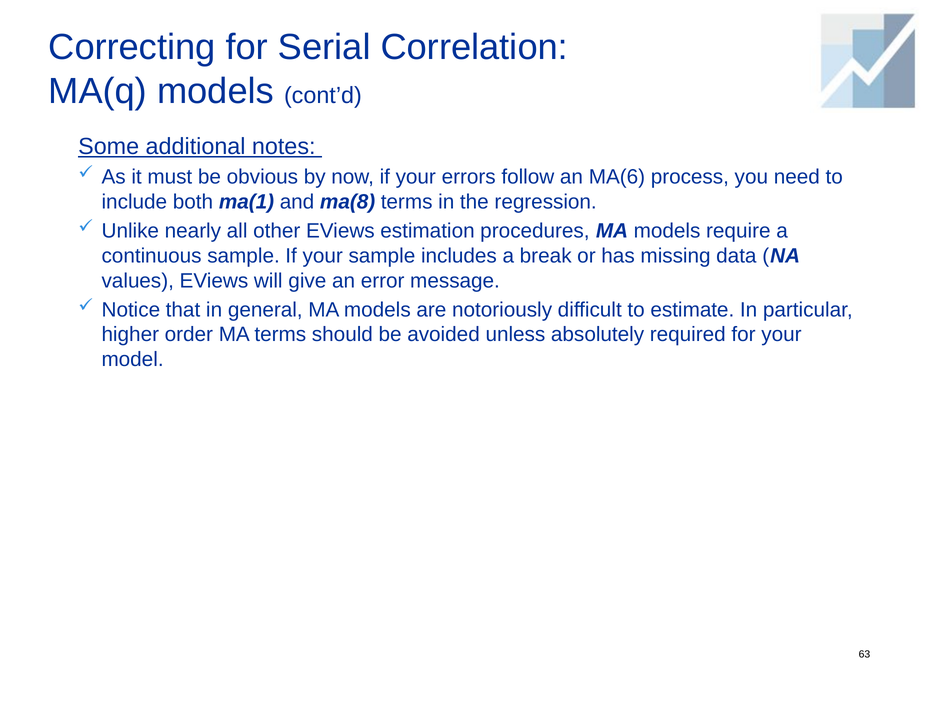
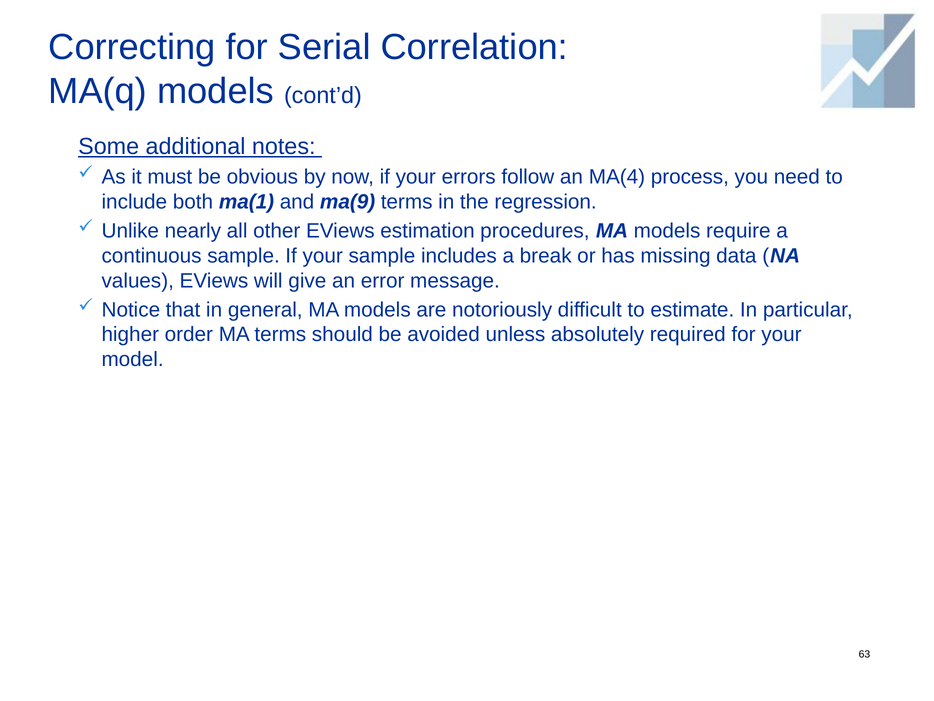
MA(6: MA(6 -> MA(4
ma(8: ma(8 -> ma(9
